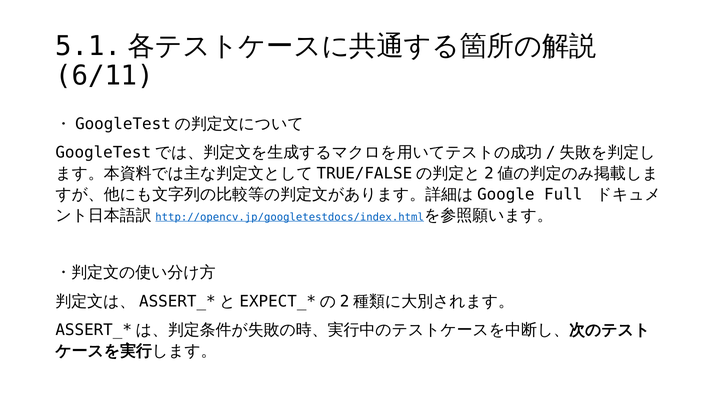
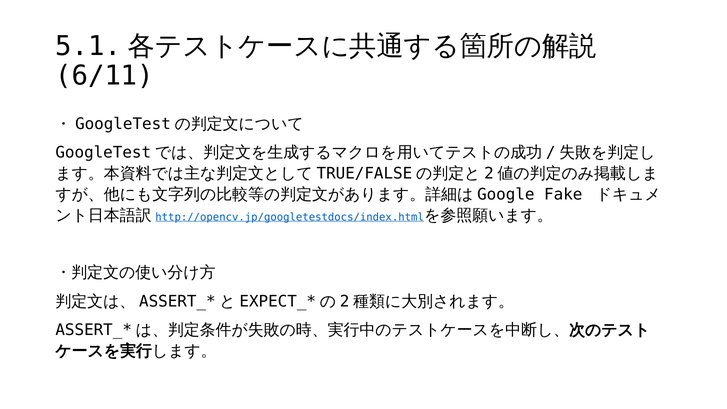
Full: Full -> Fake
